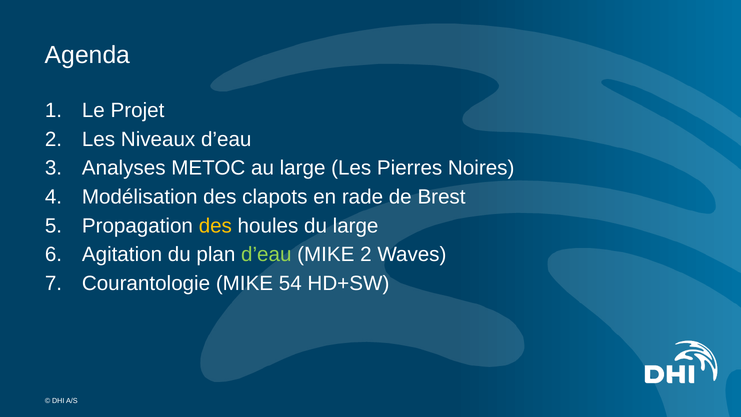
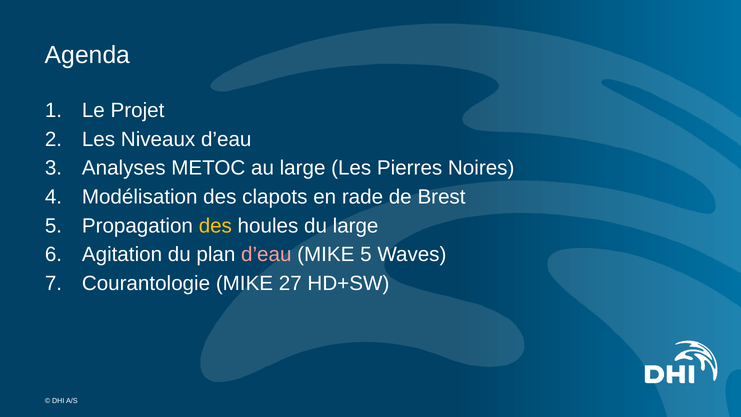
d’eau at (266, 255) colour: light green -> pink
MIKE 2: 2 -> 5
54: 54 -> 27
